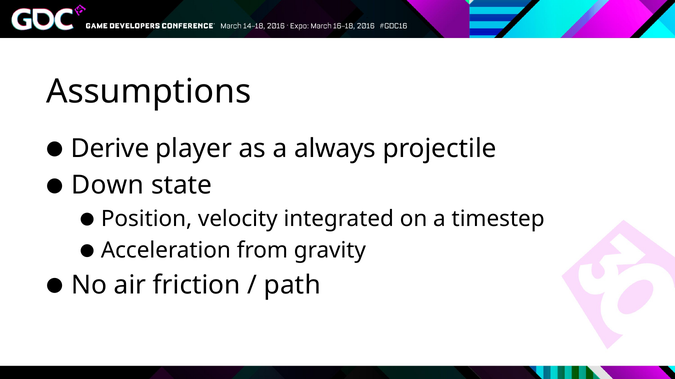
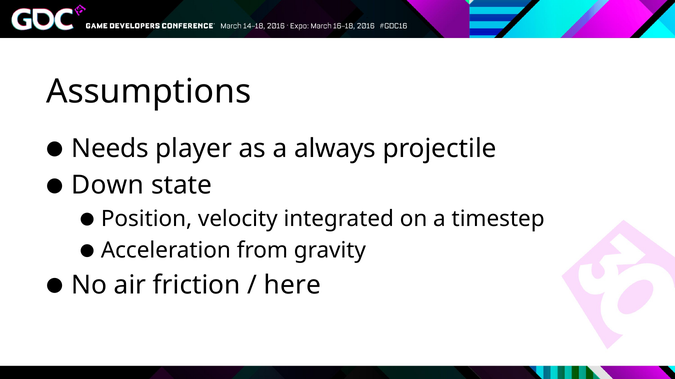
Derive: Derive -> Needs
path: path -> here
